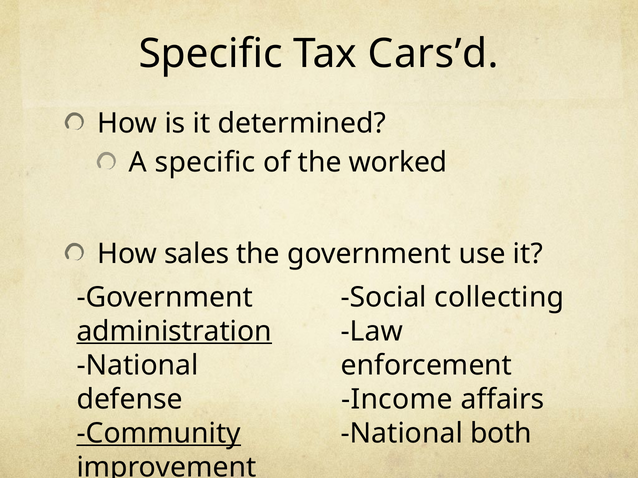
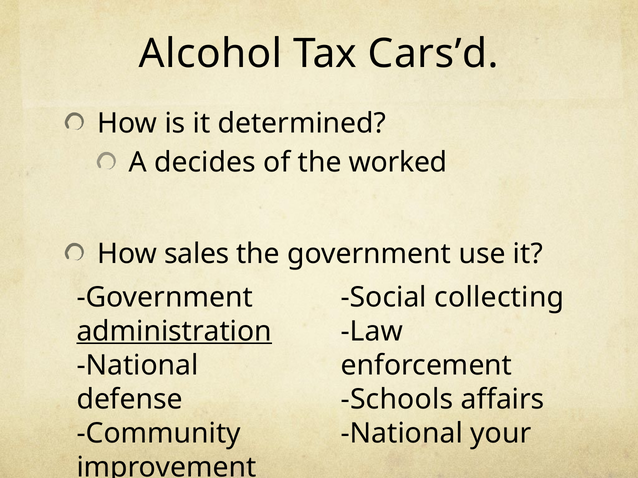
Specific at (211, 54): Specific -> Alcohol
A specific: specific -> decides
Income: Income -> Schools
Community underline: present -> none
both: both -> your
